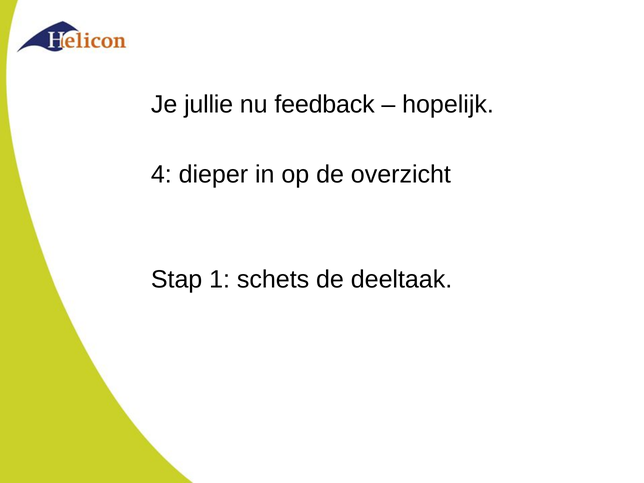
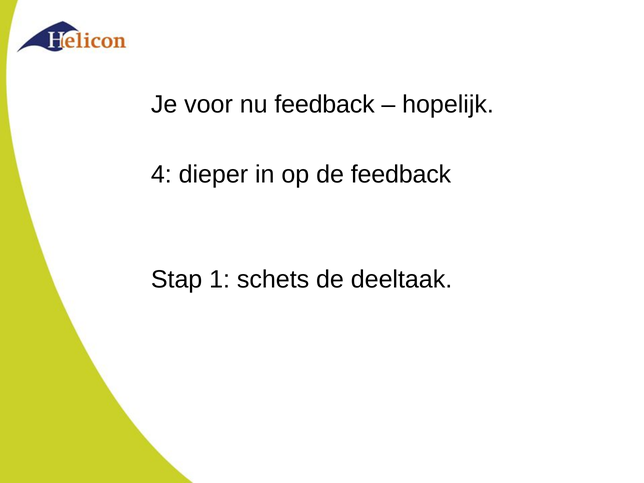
jullie: jullie -> voor
de overzicht: overzicht -> feedback
